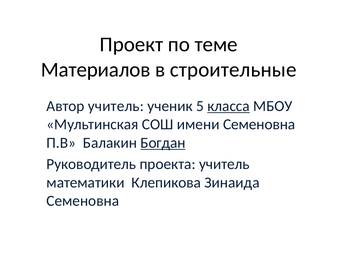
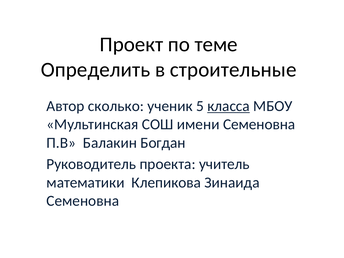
Материалов: Материалов -> Определить
Автор учитель: учитель -> сколько
Богдан underline: present -> none
